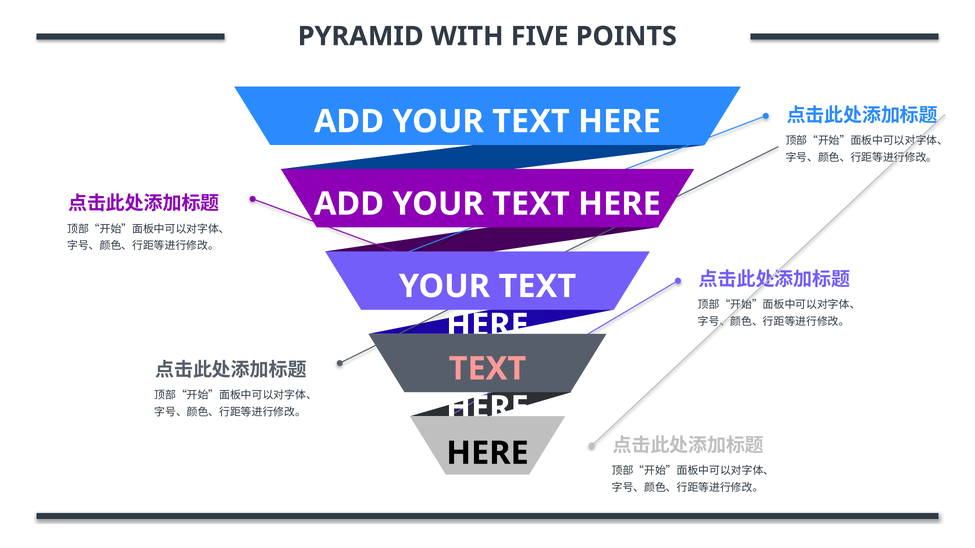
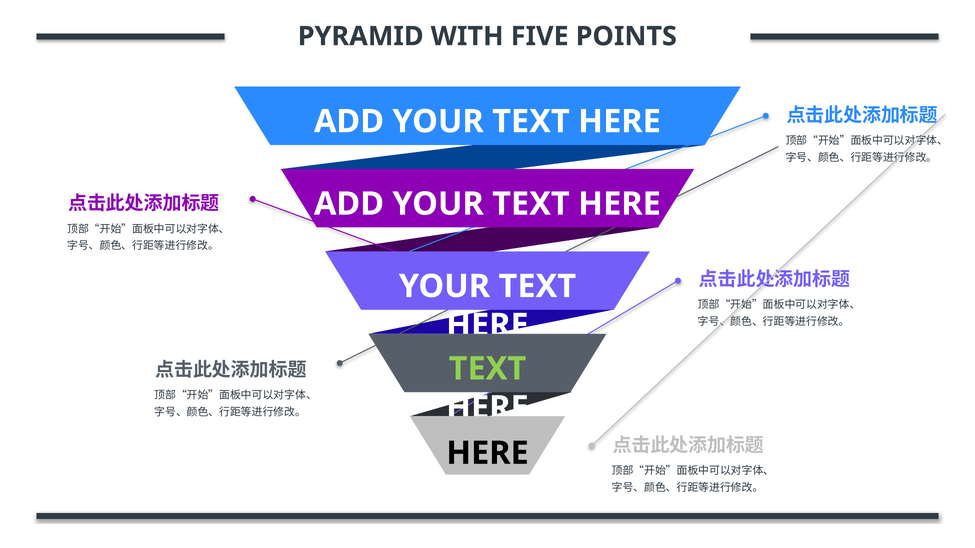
TEXT at (487, 369) colour: pink -> light green
